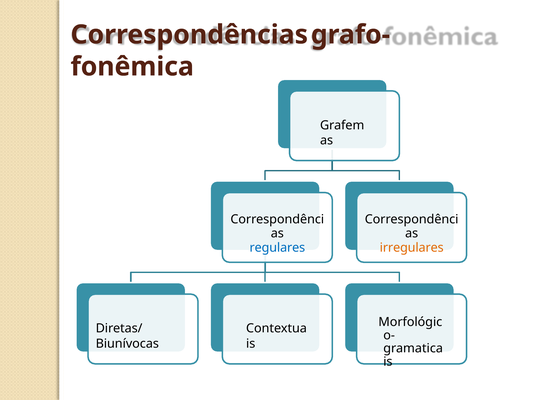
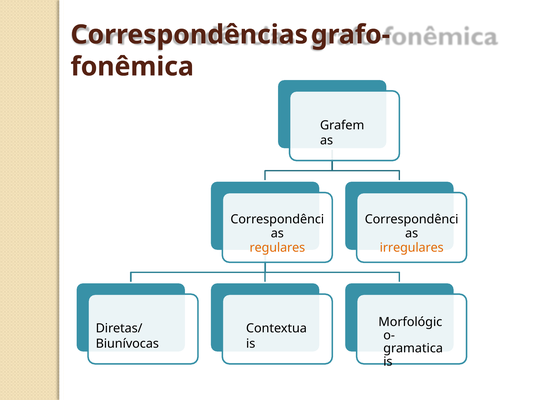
regulares colour: blue -> orange
